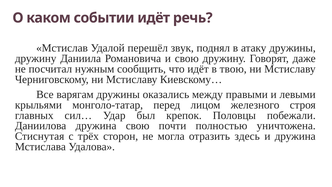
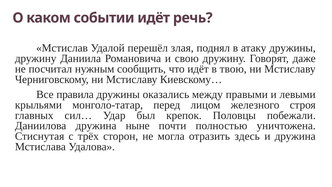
звук: звук -> злая
варягам: варягам -> правила
дружина свою: свою -> ныне
